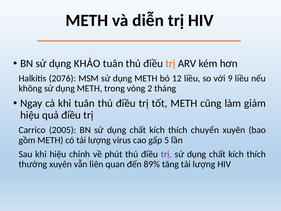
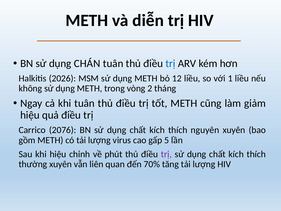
KHẢO: KHẢO -> CHÁN
trị at (170, 63) colour: orange -> blue
2076: 2076 -> 2026
9: 9 -> 1
2005: 2005 -> 2076
chuyển: chuyển -> nguyên
89%: 89% -> 70%
